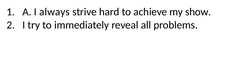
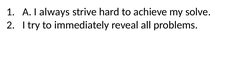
show: show -> solve
